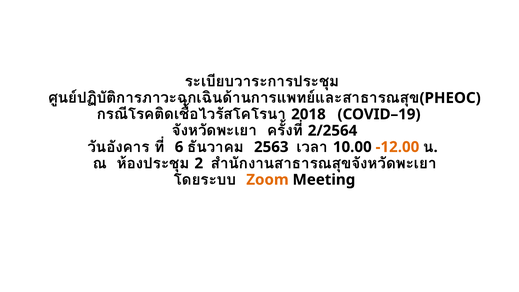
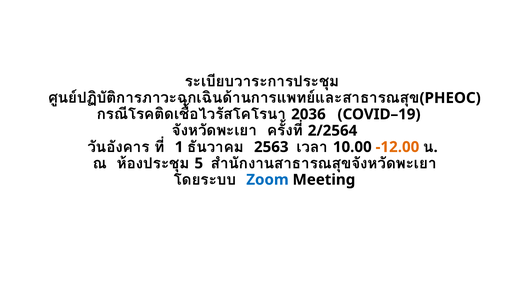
2018: 2018 -> 2036
6: 6 -> 1
2: 2 -> 5
Zoom colour: orange -> blue
